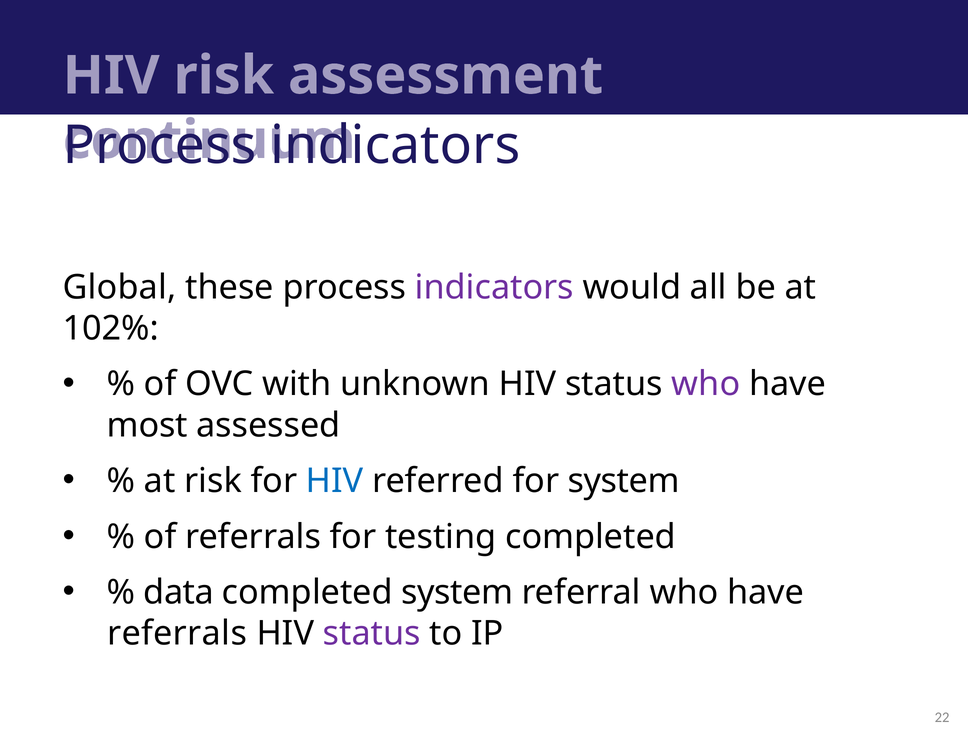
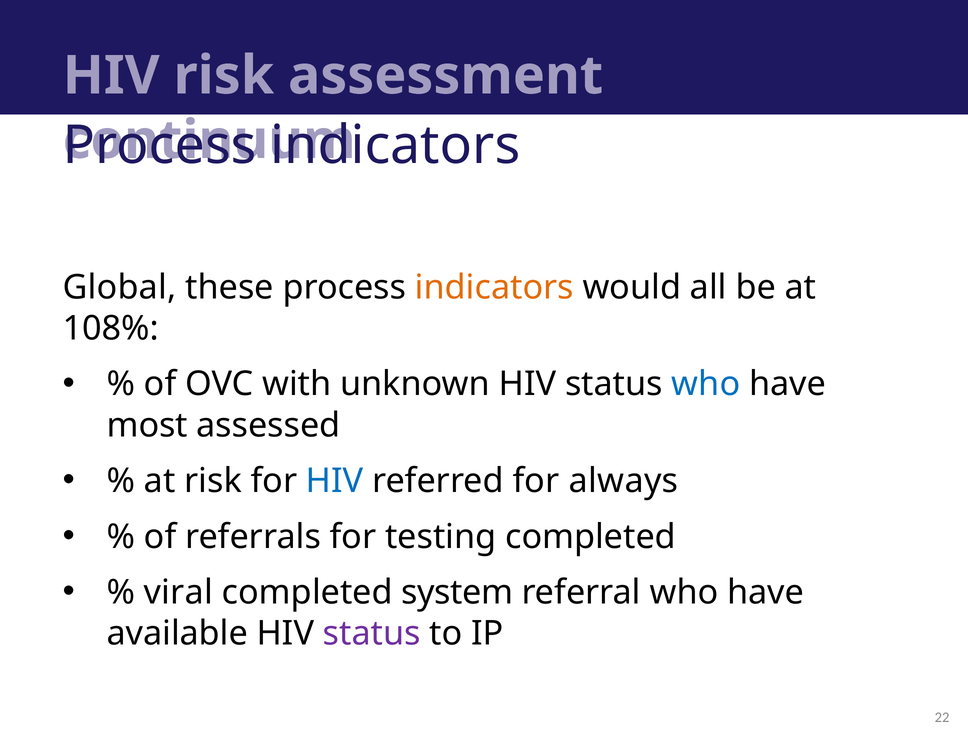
indicators at (494, 287) colour: purple -> orange
102%: 102% -> 108%
who at (706, 384) colour: purple -> blue
for system: system -> always
data: data -> viral
referrals at (177, 634): referrals -> available
